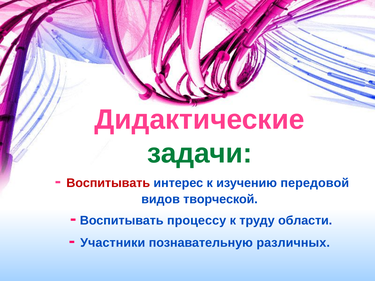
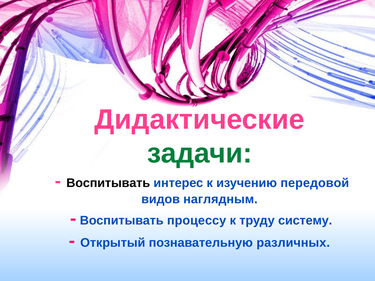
Воспитывать at (108, 183) colour: red -> black
творческой: творческой -> наглядным
области: области -> систему
Участники: Участники -> Открытый
